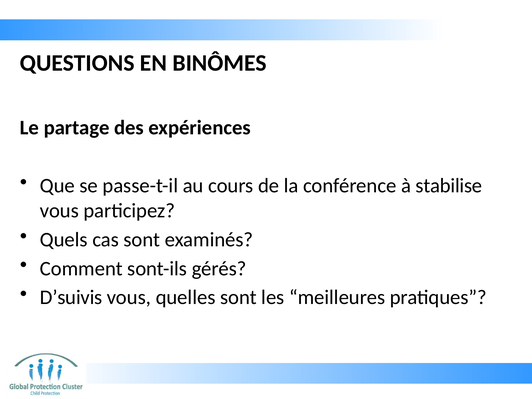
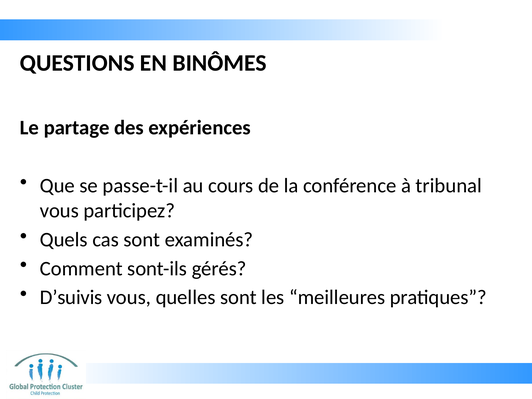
stabilise: stabilise -> tribunal
